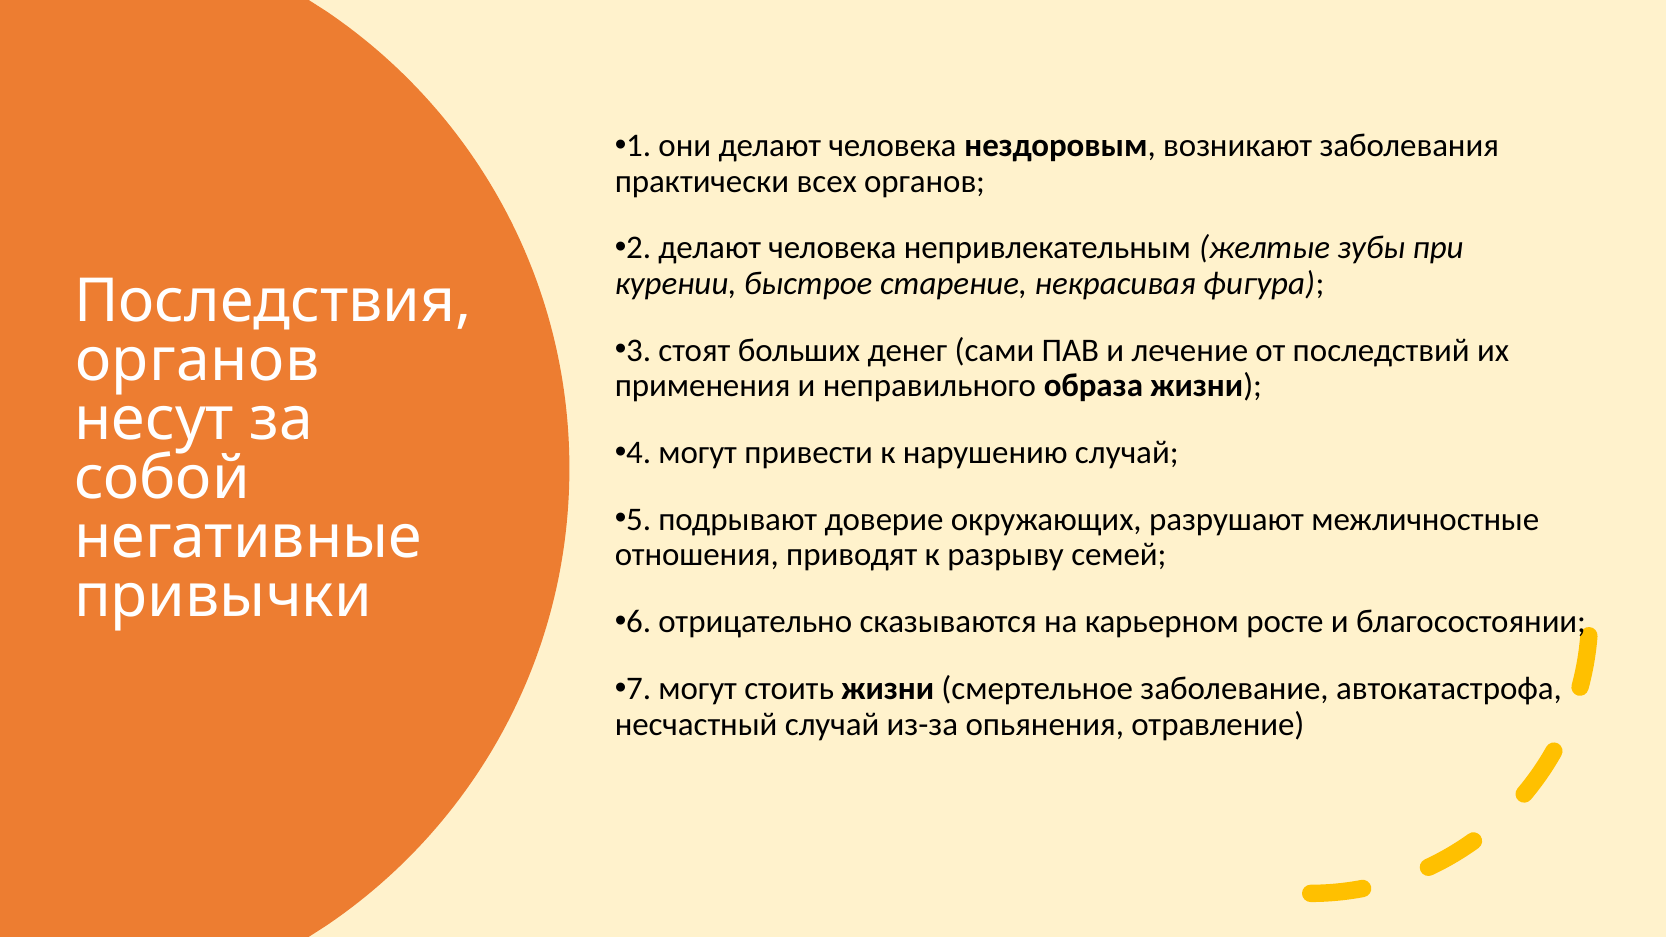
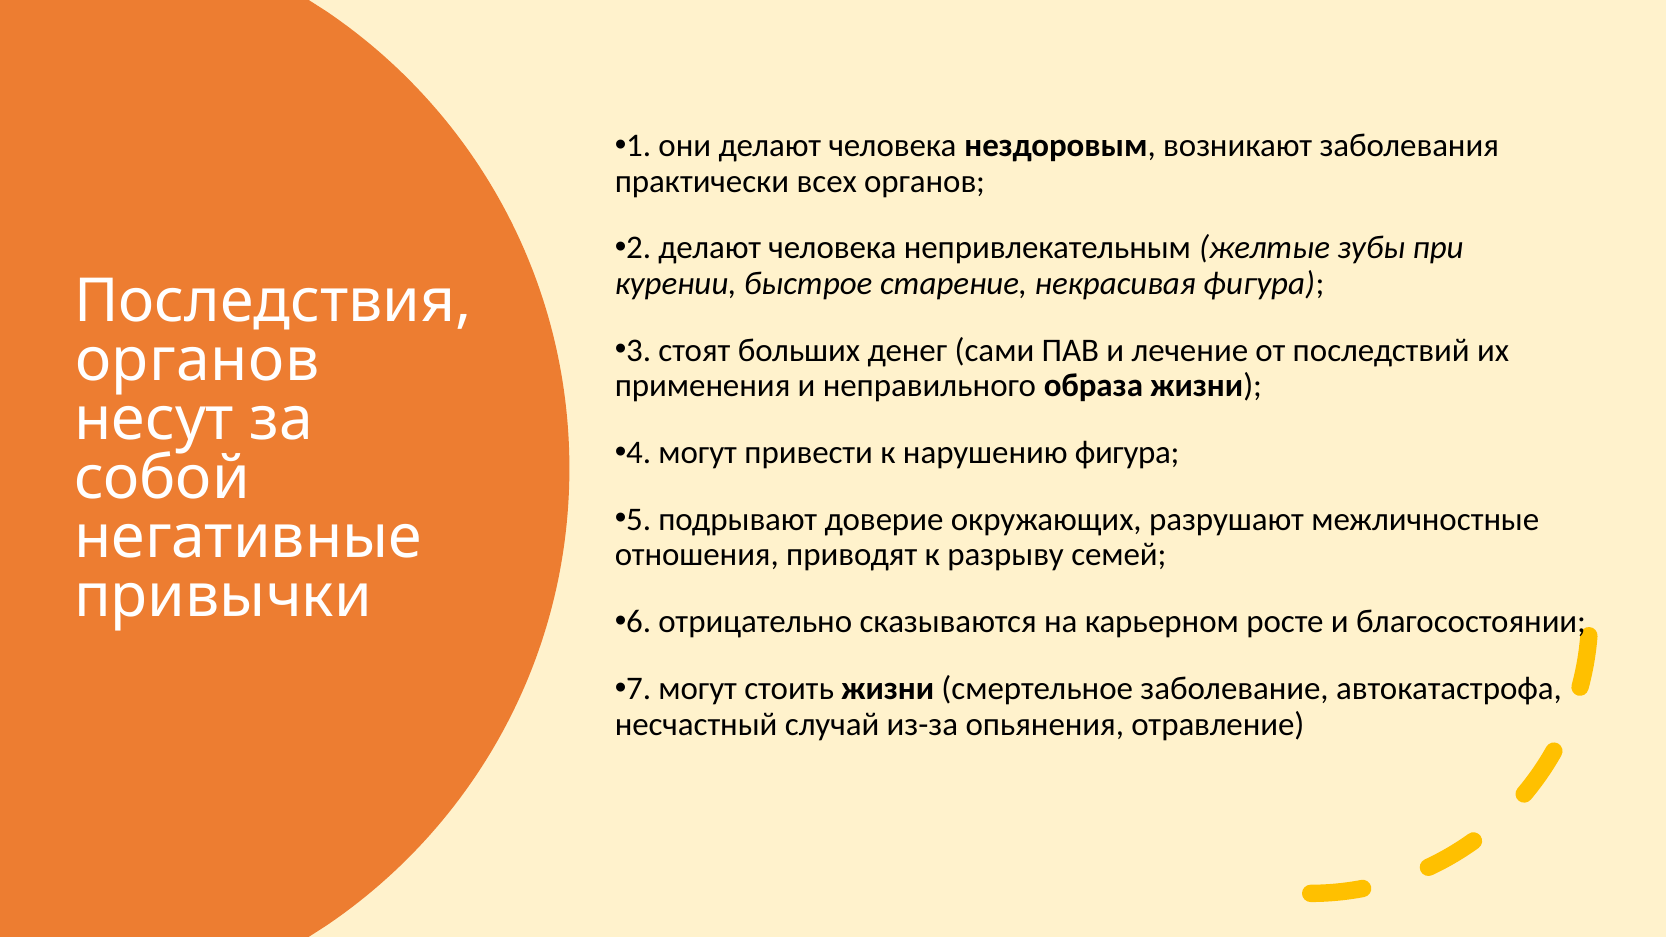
нарушению случай: случай -> фигура
